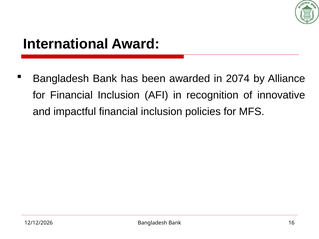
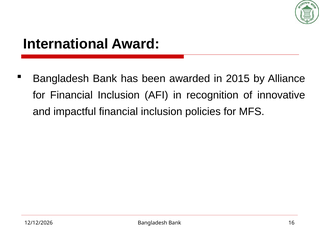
2074: 2074 -> 2015
